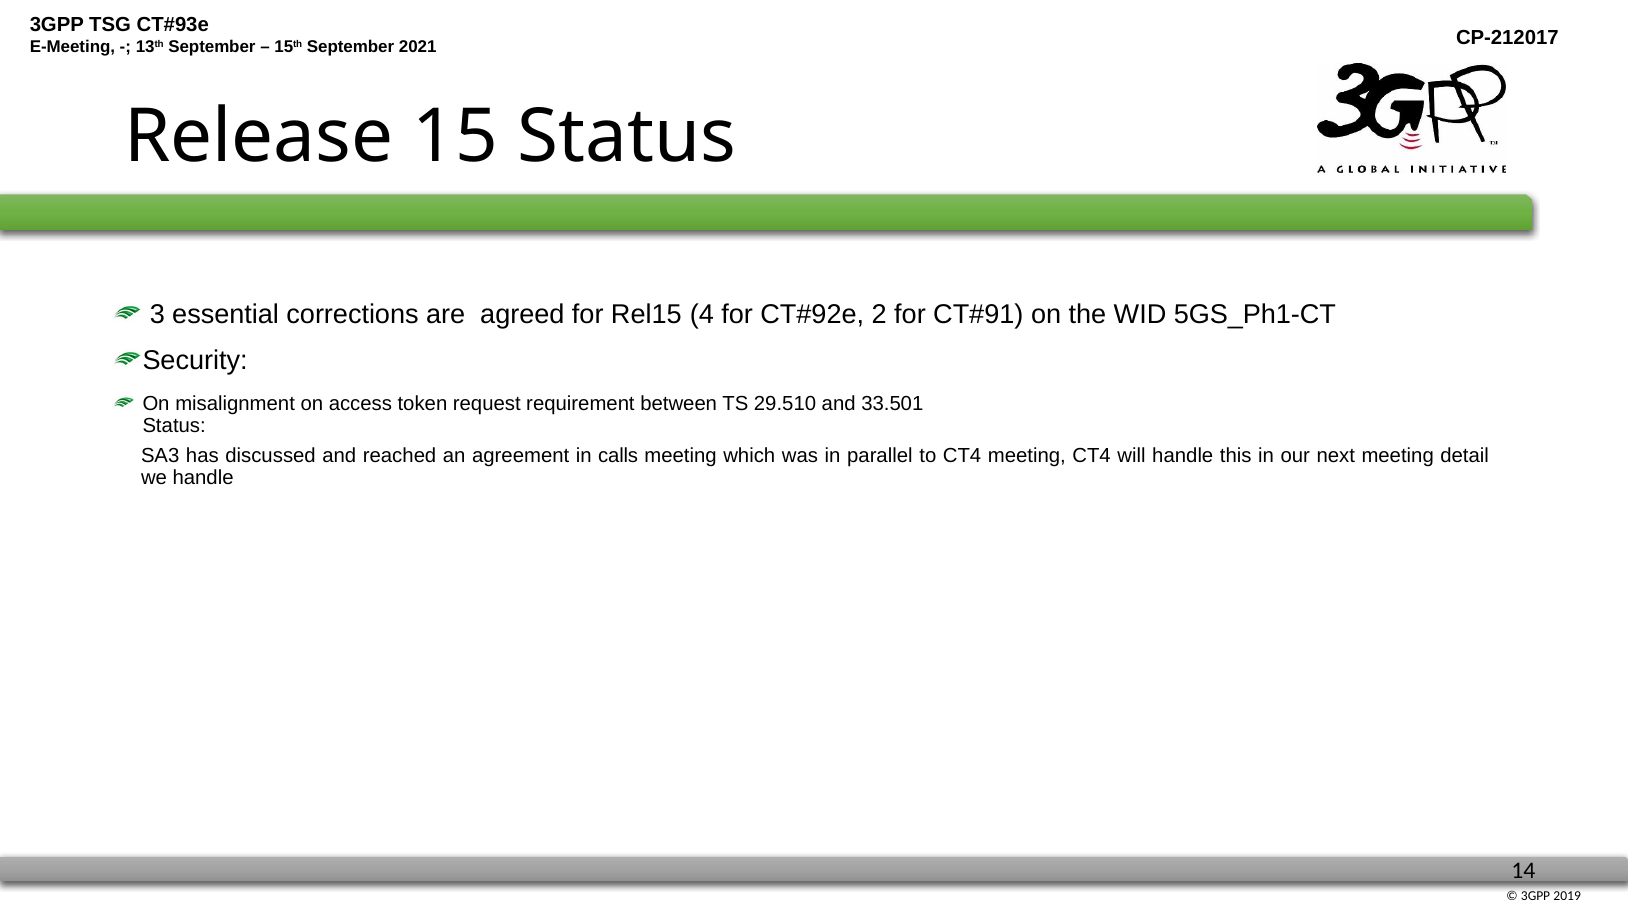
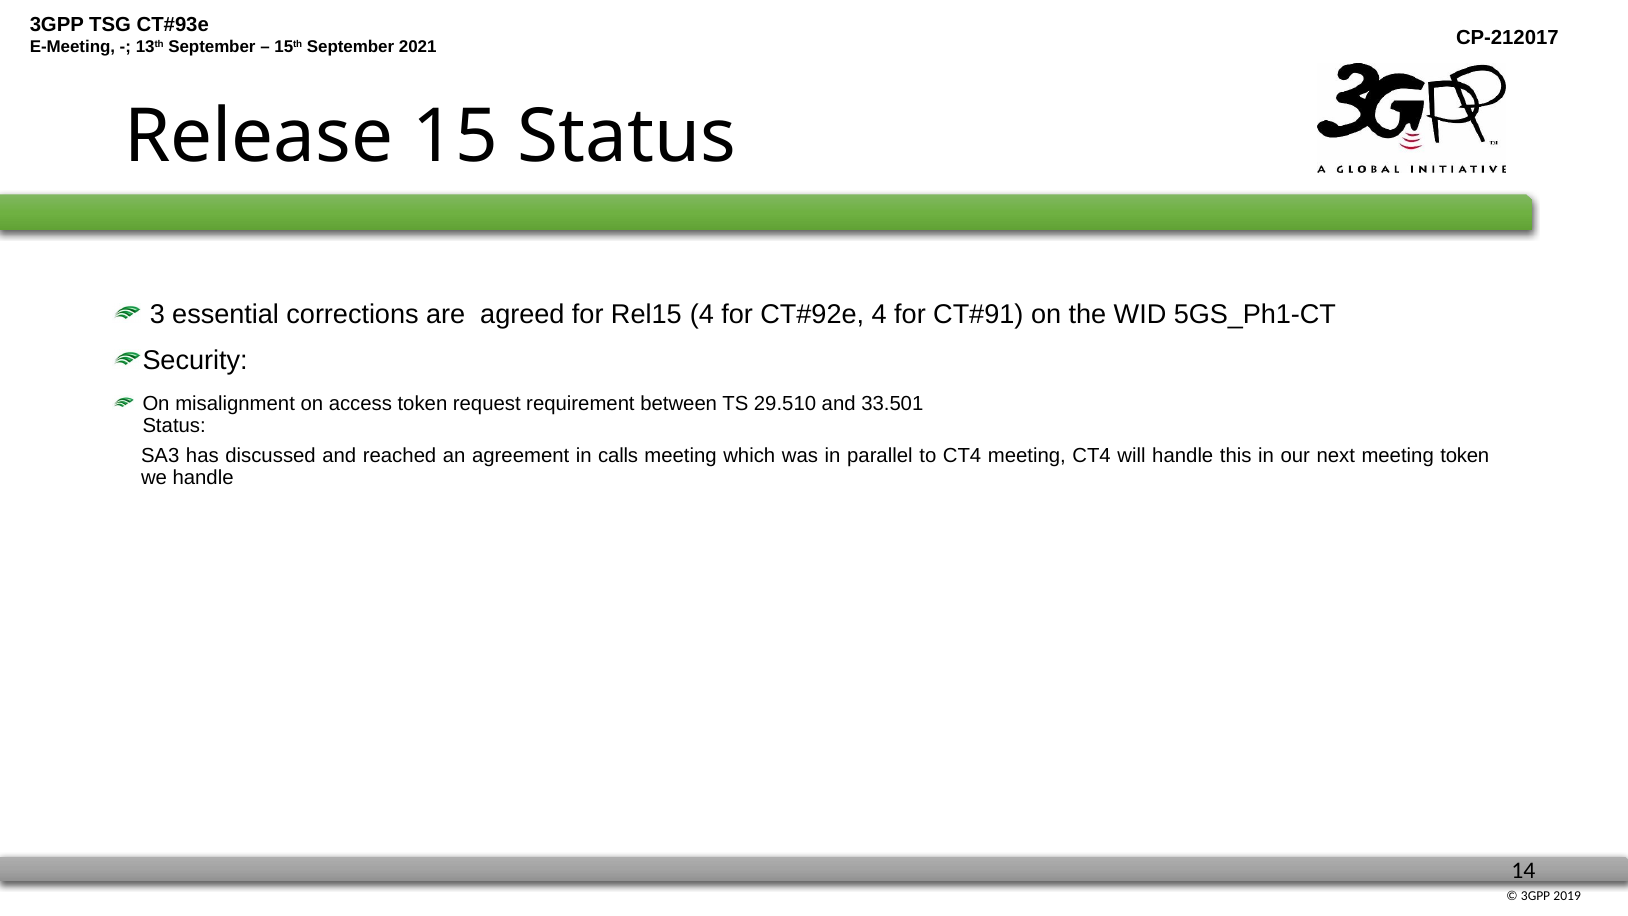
2 at (879, 314): 2 -> 4
meeting detail: detail -> token
